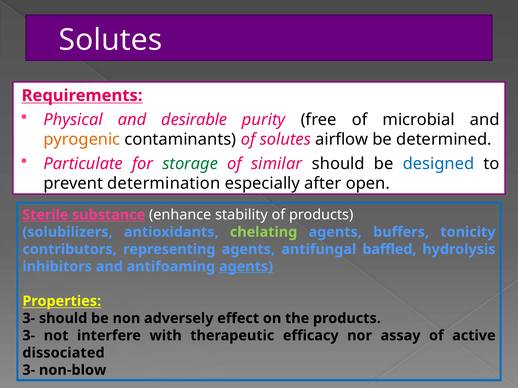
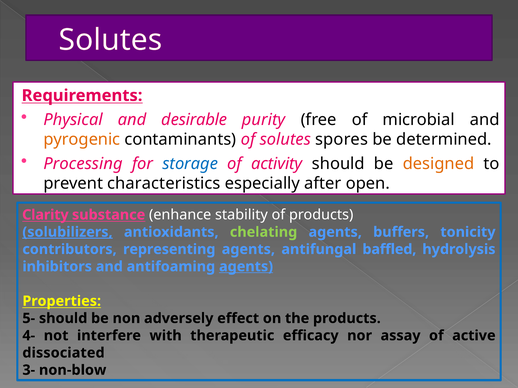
airflow: airflow -> spores
Particulate: Particulate -> Processing
storage colour: green -> blue
similar: similar -> activity
designed colour: blue -> orange
determination: determination -> characteristics
Sterile: Sterile -> Clarity
solubilizers underline: none -> present
3- at (29, 319): 3- -> 5-
3- at (29, 336): 3- -> 4-
